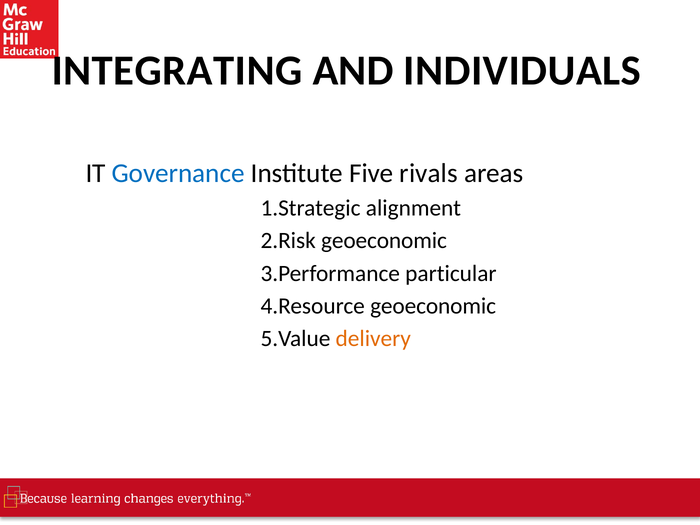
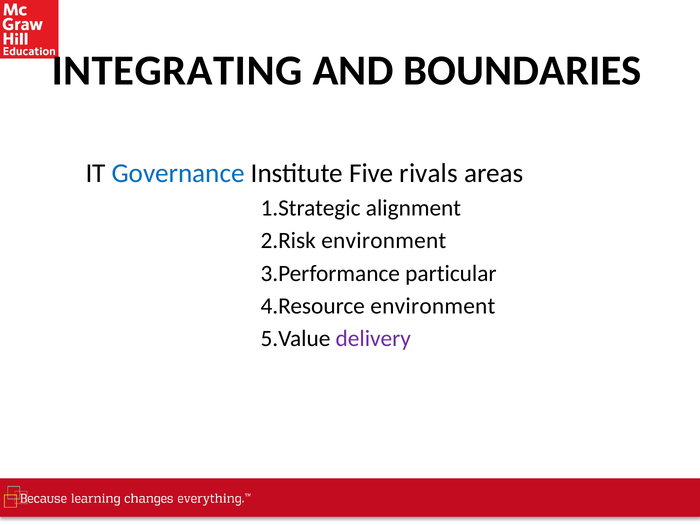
INDIVIDUALS: INDIVIDUALS -> BOUNDARIES
geoeconomic at (384, 241): geoeconomic -> environment
geoeconomic at (433, 306): geoeconomic -> environment
delivery colour: orange -> purple
